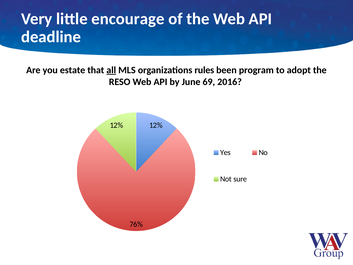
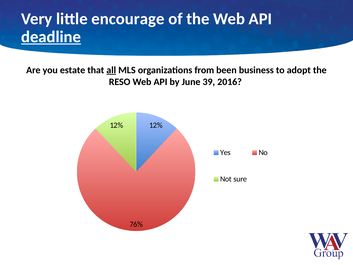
deadline underline: none -> present
rules: rules -> from
program: program -> business
69: 69 -> 39
